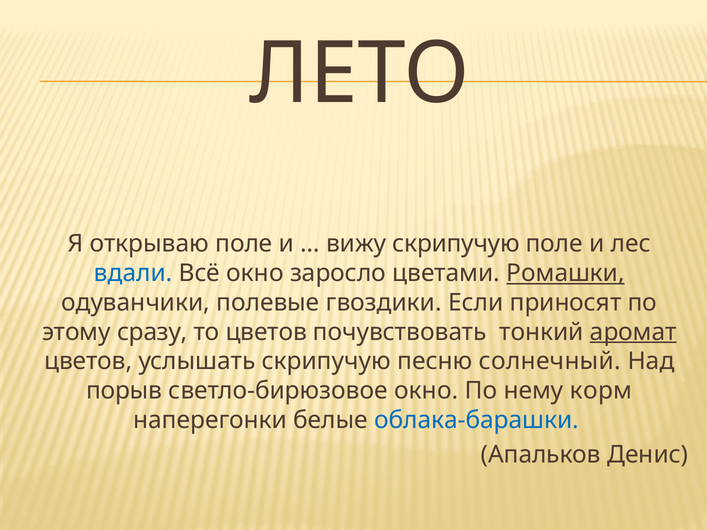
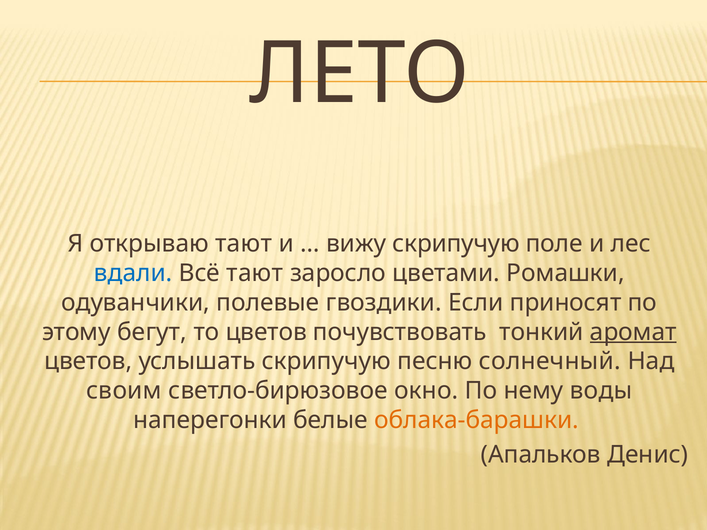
открываю поле: поле -> тают
Всё окно: окно -> тают
Ромашки underline: present -> none
сразу: сразу -> бегут
порыв: порыв -> своим
корм: корм -> воды
облака-барашки colour: blue -> orange
